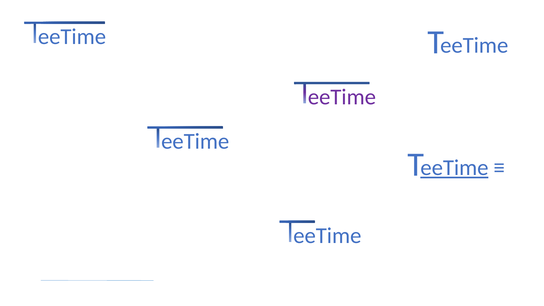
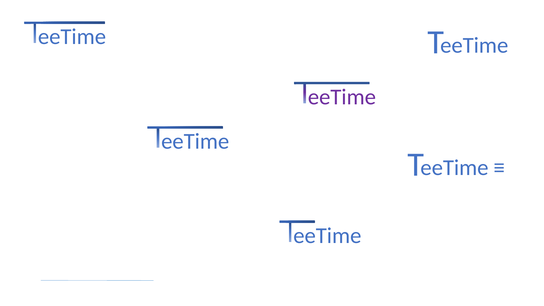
eeTime at (454, 168) underline: present -> none
